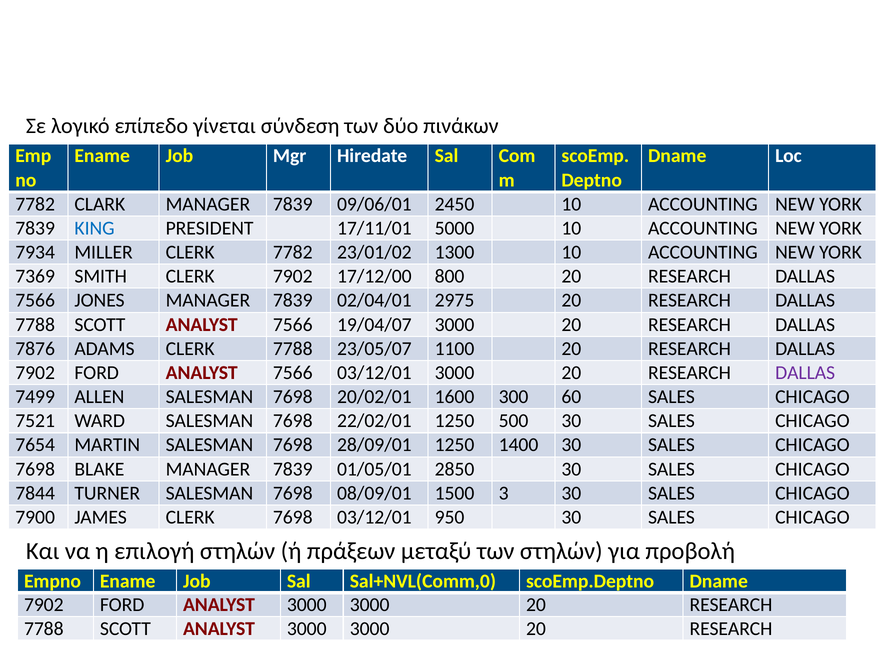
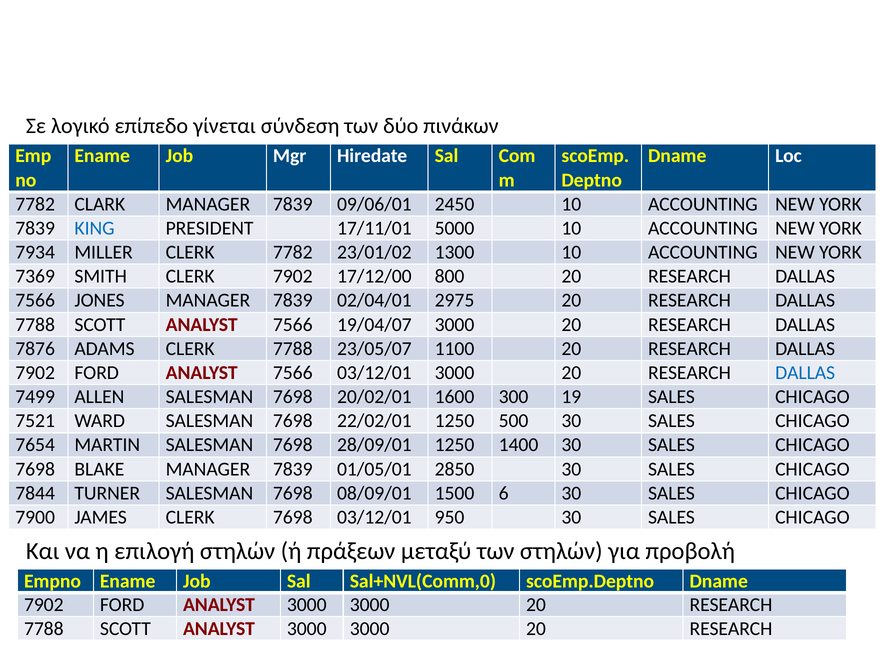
DALLAS at (805, 373) colour: purple -> blue
60: 60 -> 19
3: 3 -> 6
